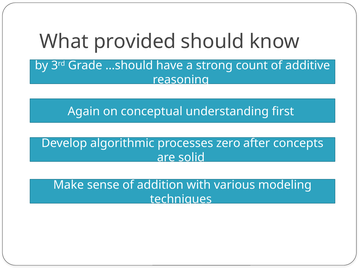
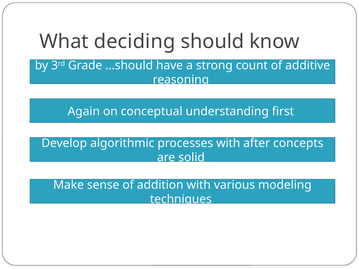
provided: provided -> deciding
processes zero: zero -> with
